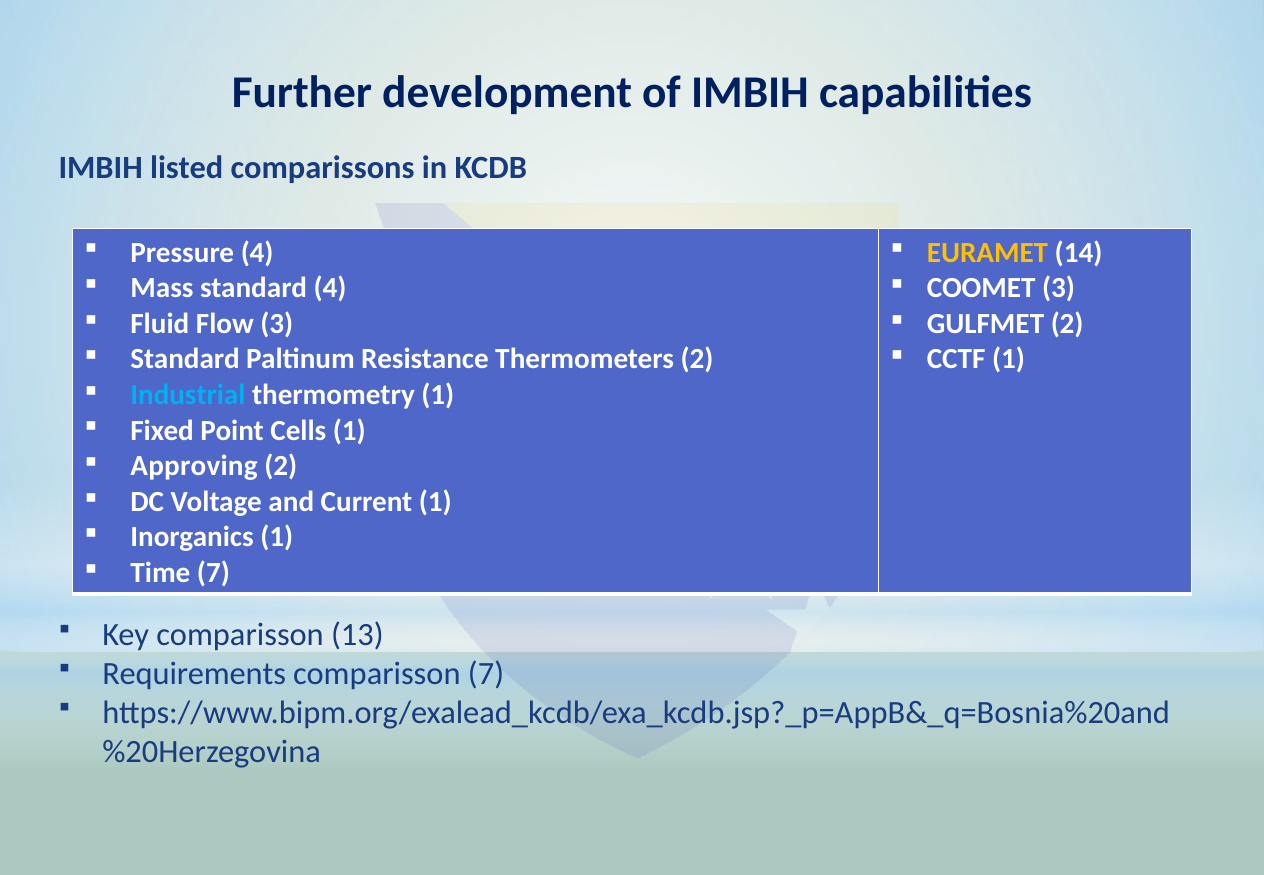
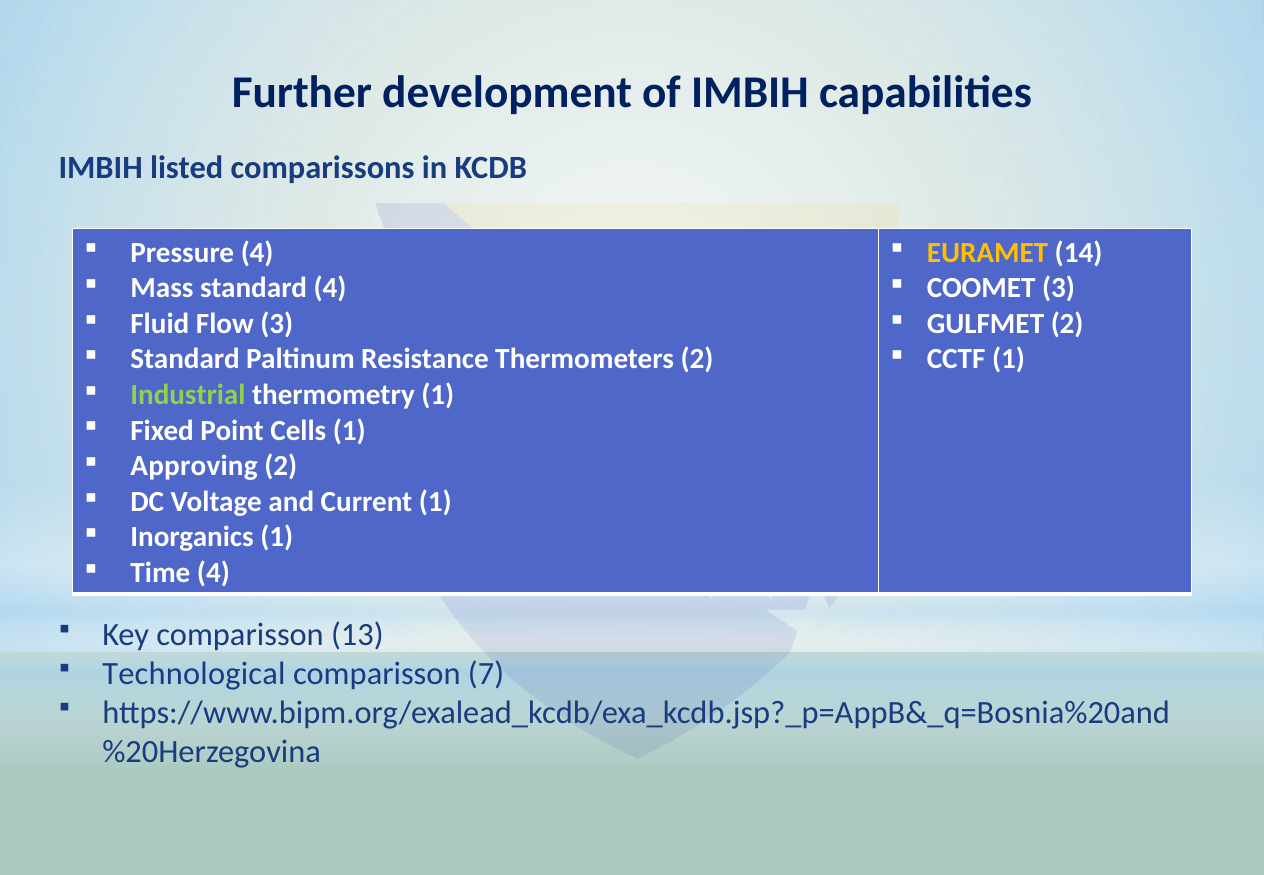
Industrial colour: light blue -> light green
Time 7: 7 -> 4
Requirements: Requirements -> Technological
